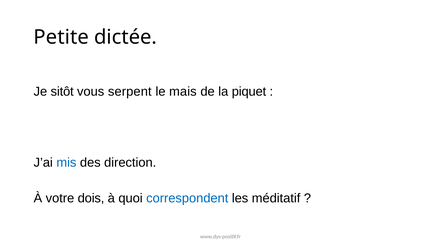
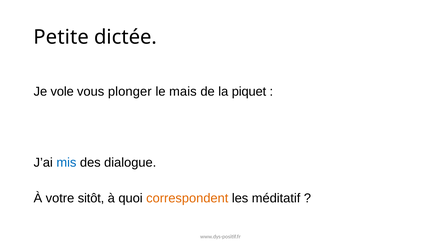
sitôt: sitôt -> vole
serpent: serpent -> plonger
direction: direction -> dialogue
dois: dois -> sitôt
correspondent colour: blue -> orange
